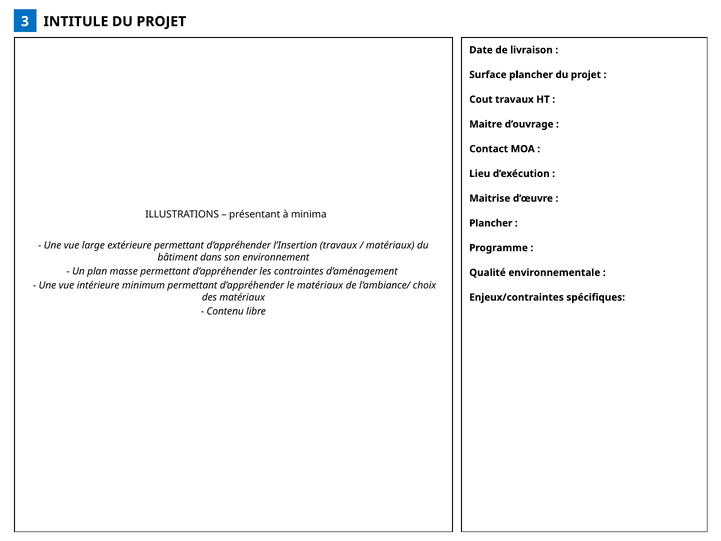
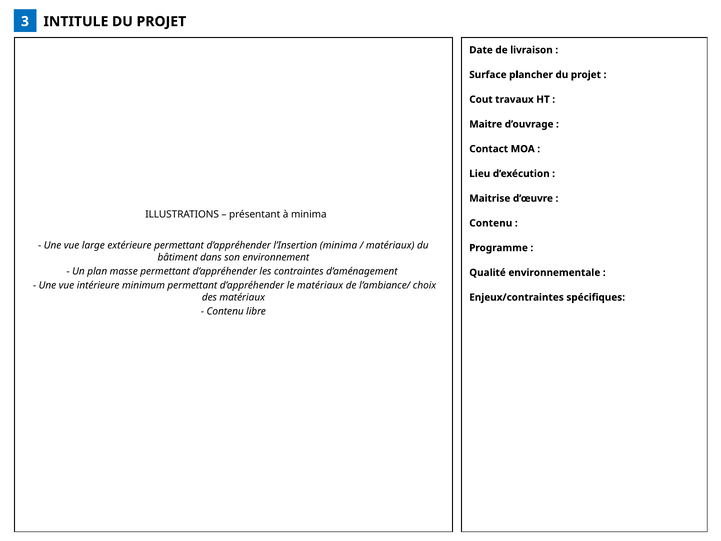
Plancher at (491, 223): Plancher -> Contenu
l’Insertion travaux: travaux -> minima
